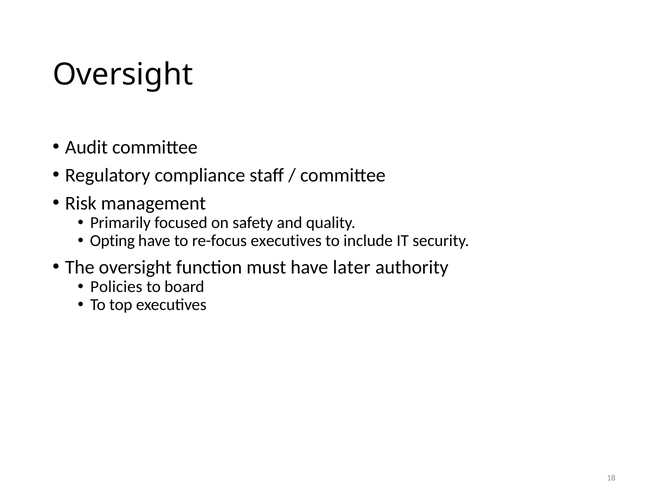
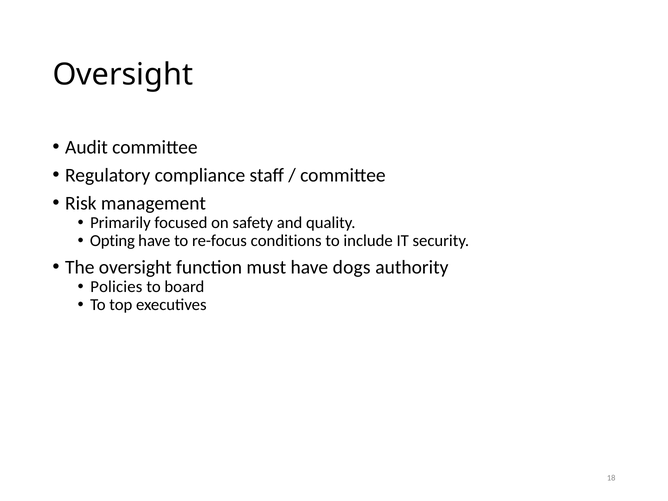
re-focus executives: executives -> conditions
later: later -> dogs
